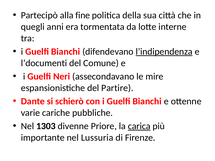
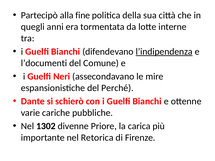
Partire: Partire -> Perché
1303: 1303 -> 1302
carica underline: present -> none
Lussuria: Lussuria -> Retorica
